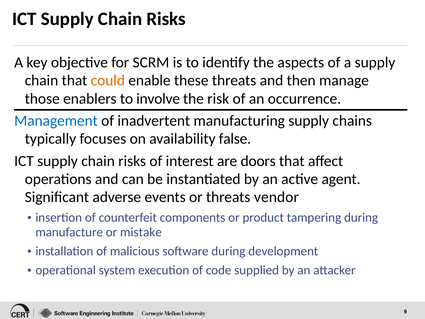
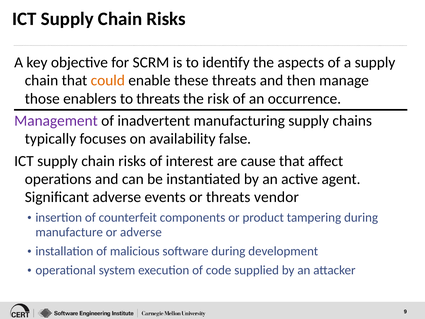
to involve: involve -> threats
Management colour: blue -> purple
doors: doors -> cause
or mistake: mistake -> adverse
